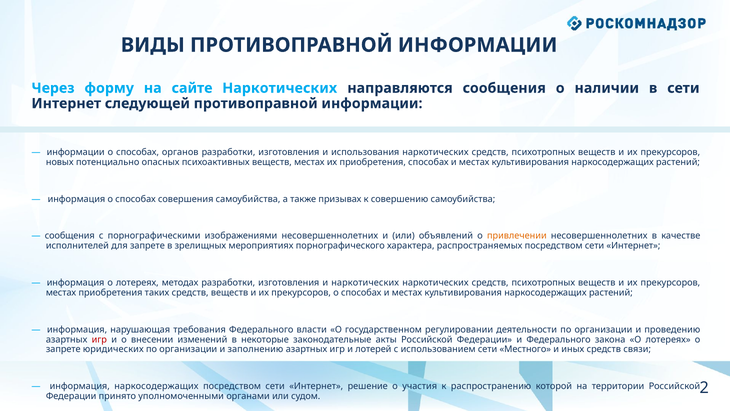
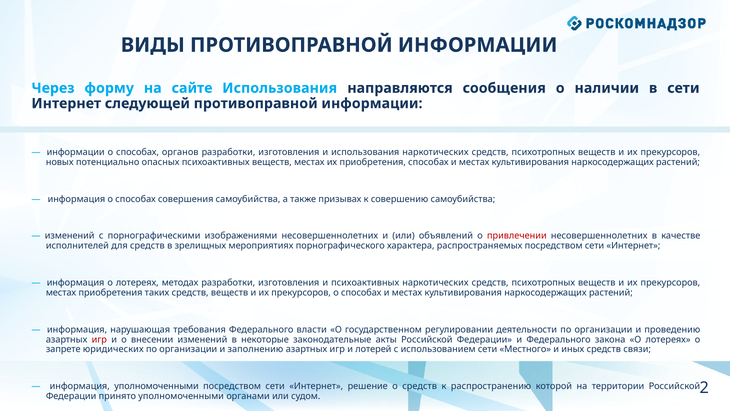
сайте Наркотических: Наркотических -> Использования
сообщения at (70, 236): сообщения -> изменений
привлечении colour: orange -> red
для запрете: запрете -> средств
и наркотических: наркотических -> психоактивных
информация наркосодержащих: наркосодержащих -> уполномоченными
о участия: участия -> средств
